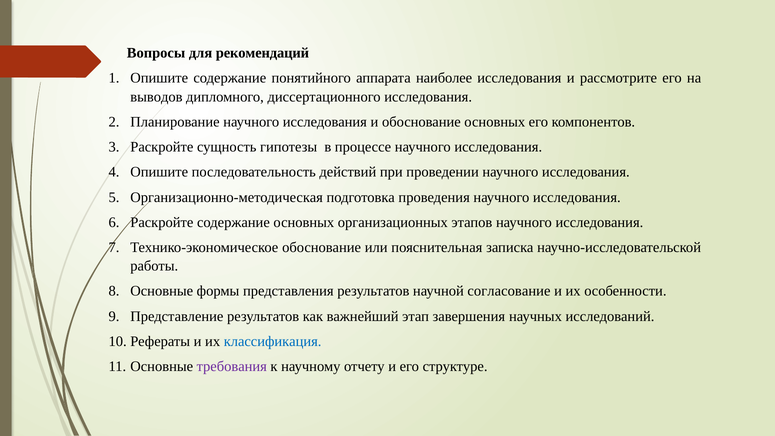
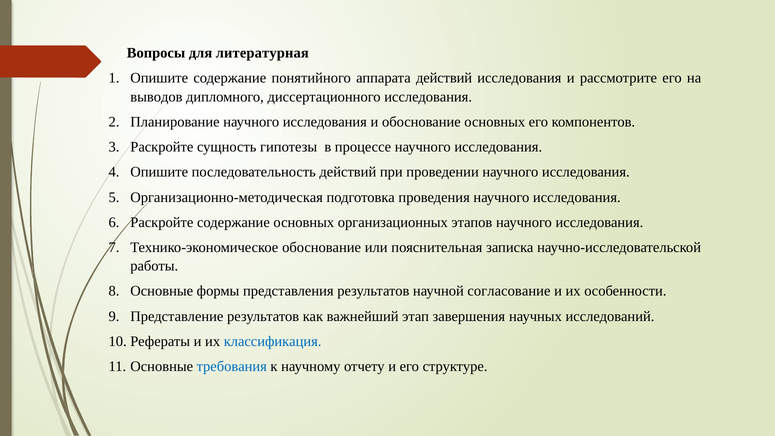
рекомендаций: рекомендаций -> литературная
аппарата наиболее: наиболее -> действий
требования colour: purple -> blue
